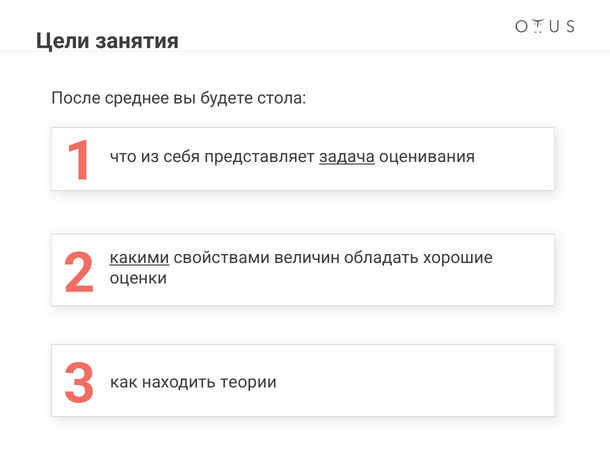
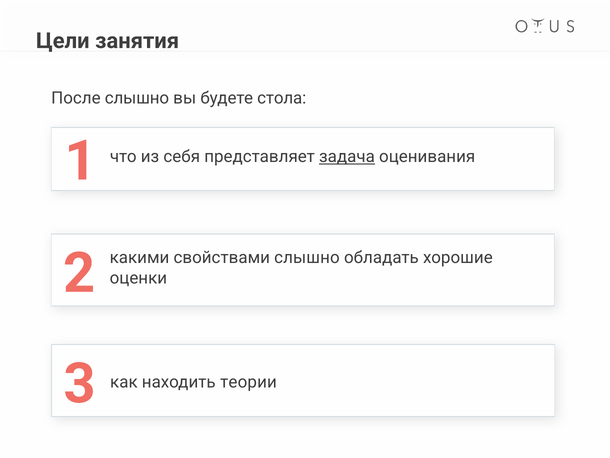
После среднее: среднее -> слышно
какими underline: present -> none
свойствами величин: величин -> слышно
